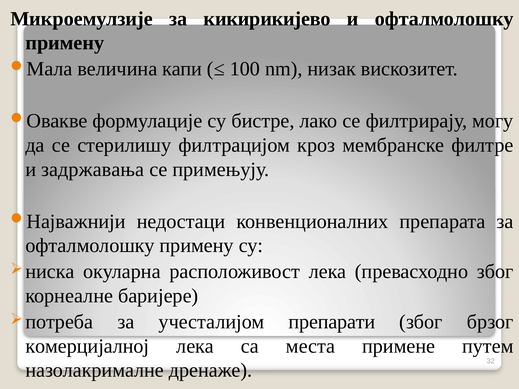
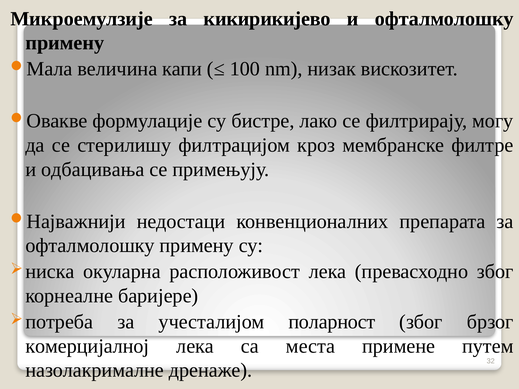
задржавања: задржавања -> одбацивања
препарати: препарати -> поларност
